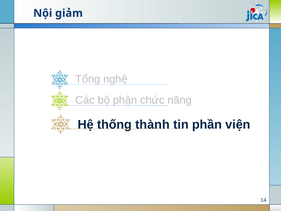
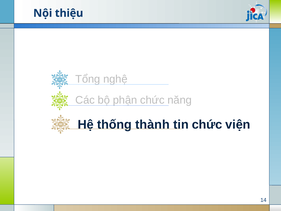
giảm: giảm -> thiệu
tin phần: phần -> chức
